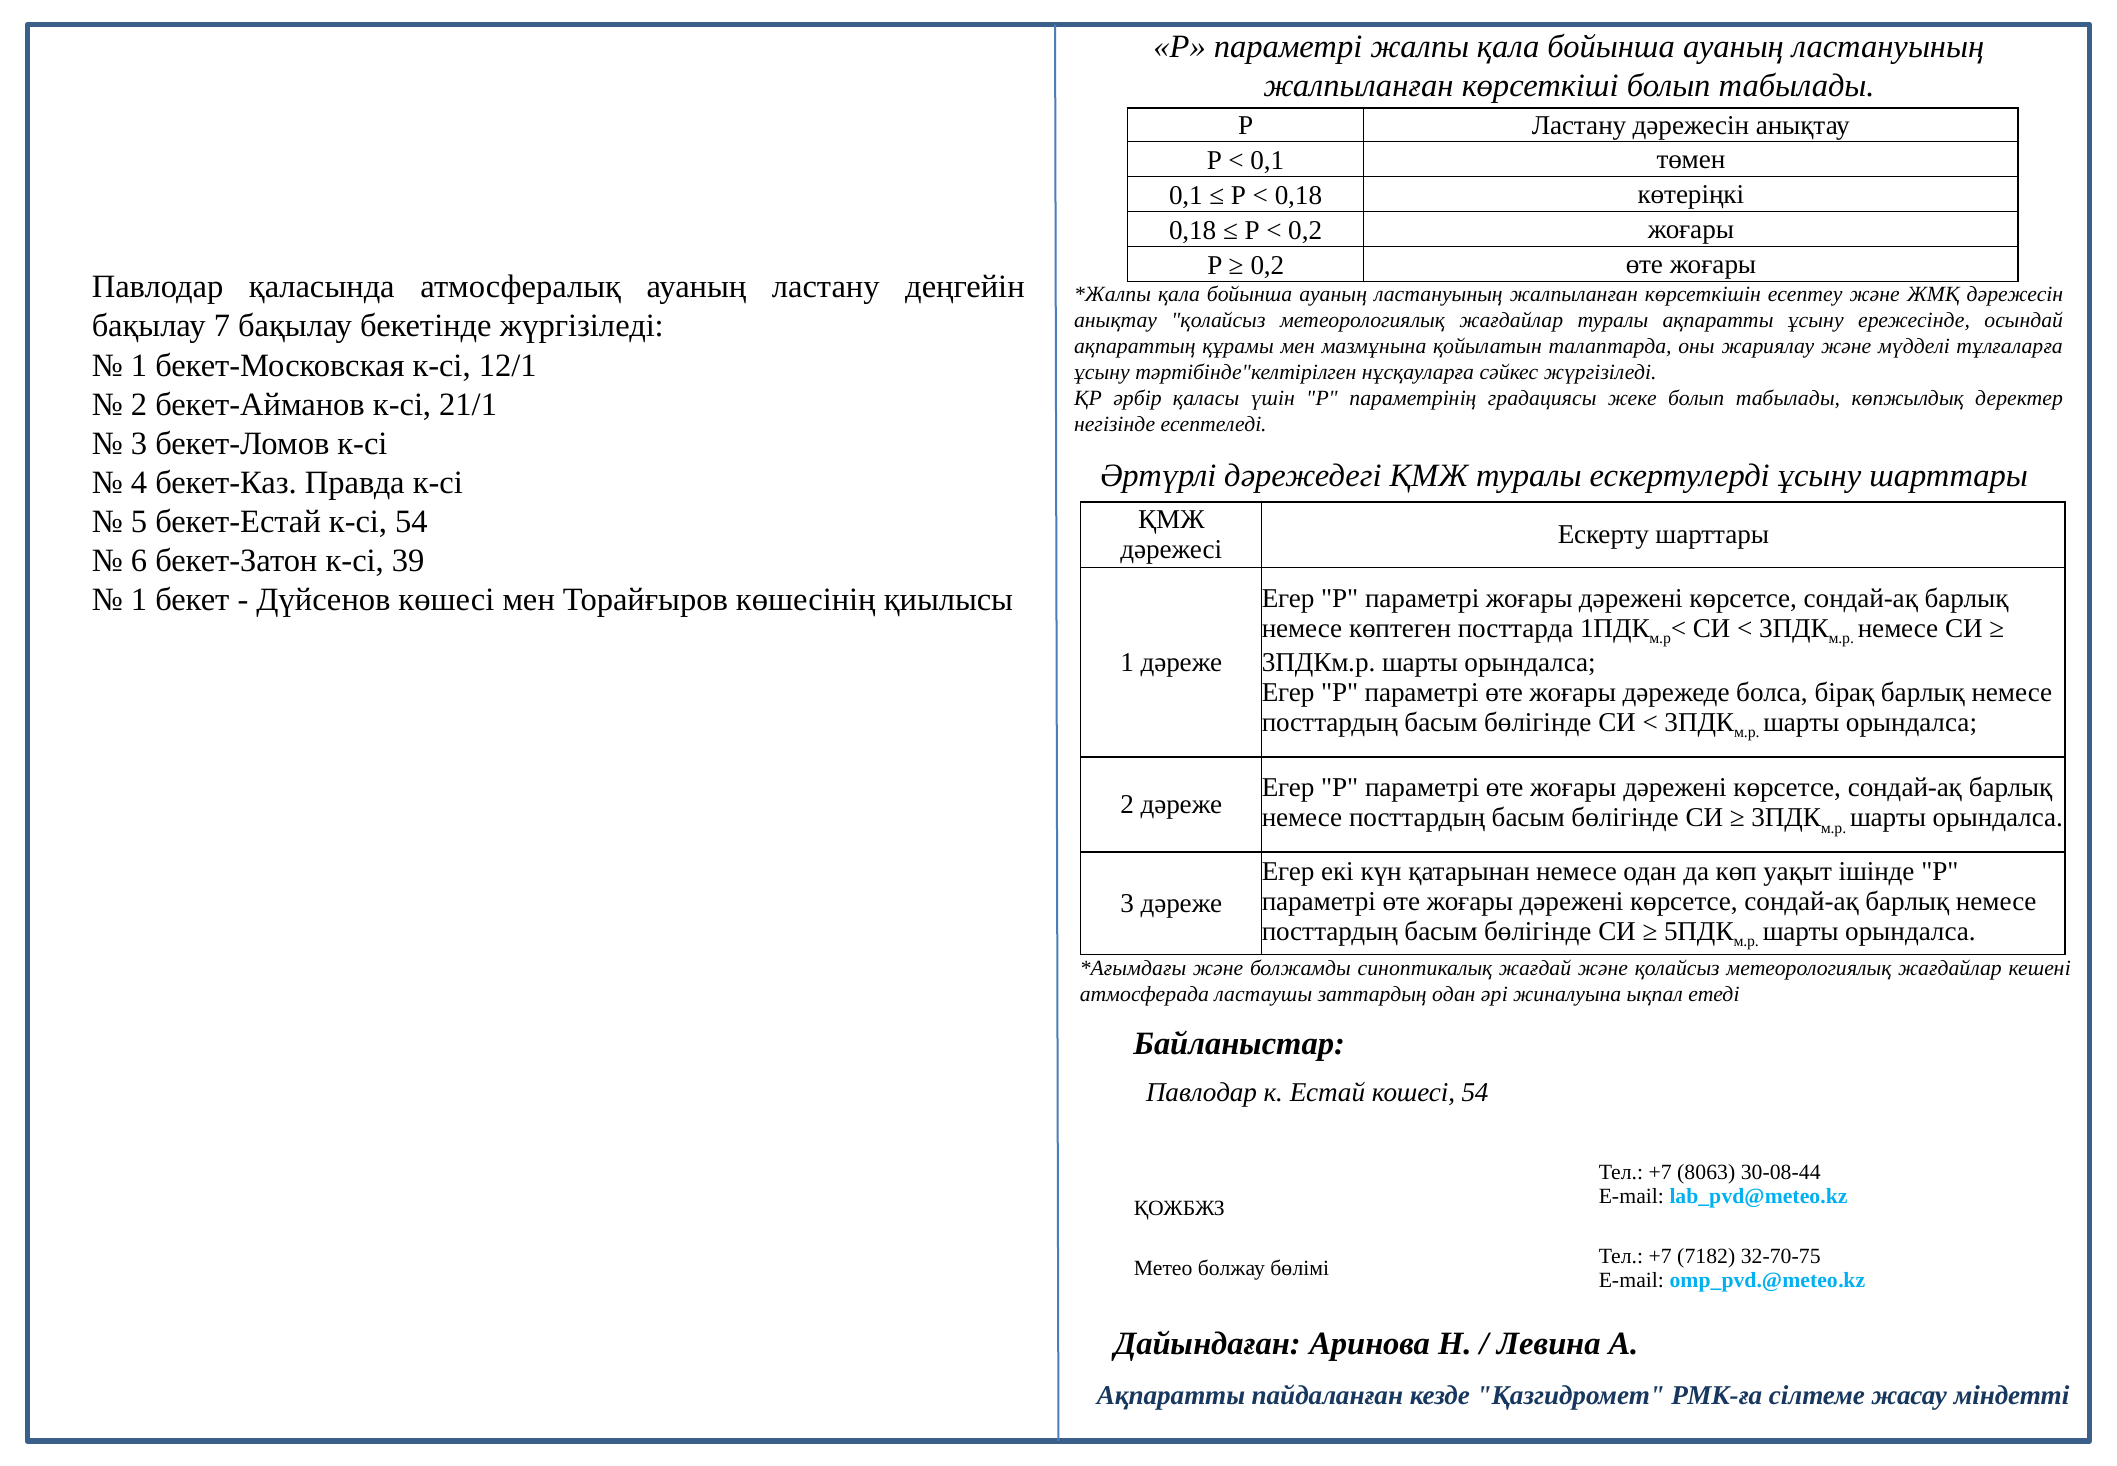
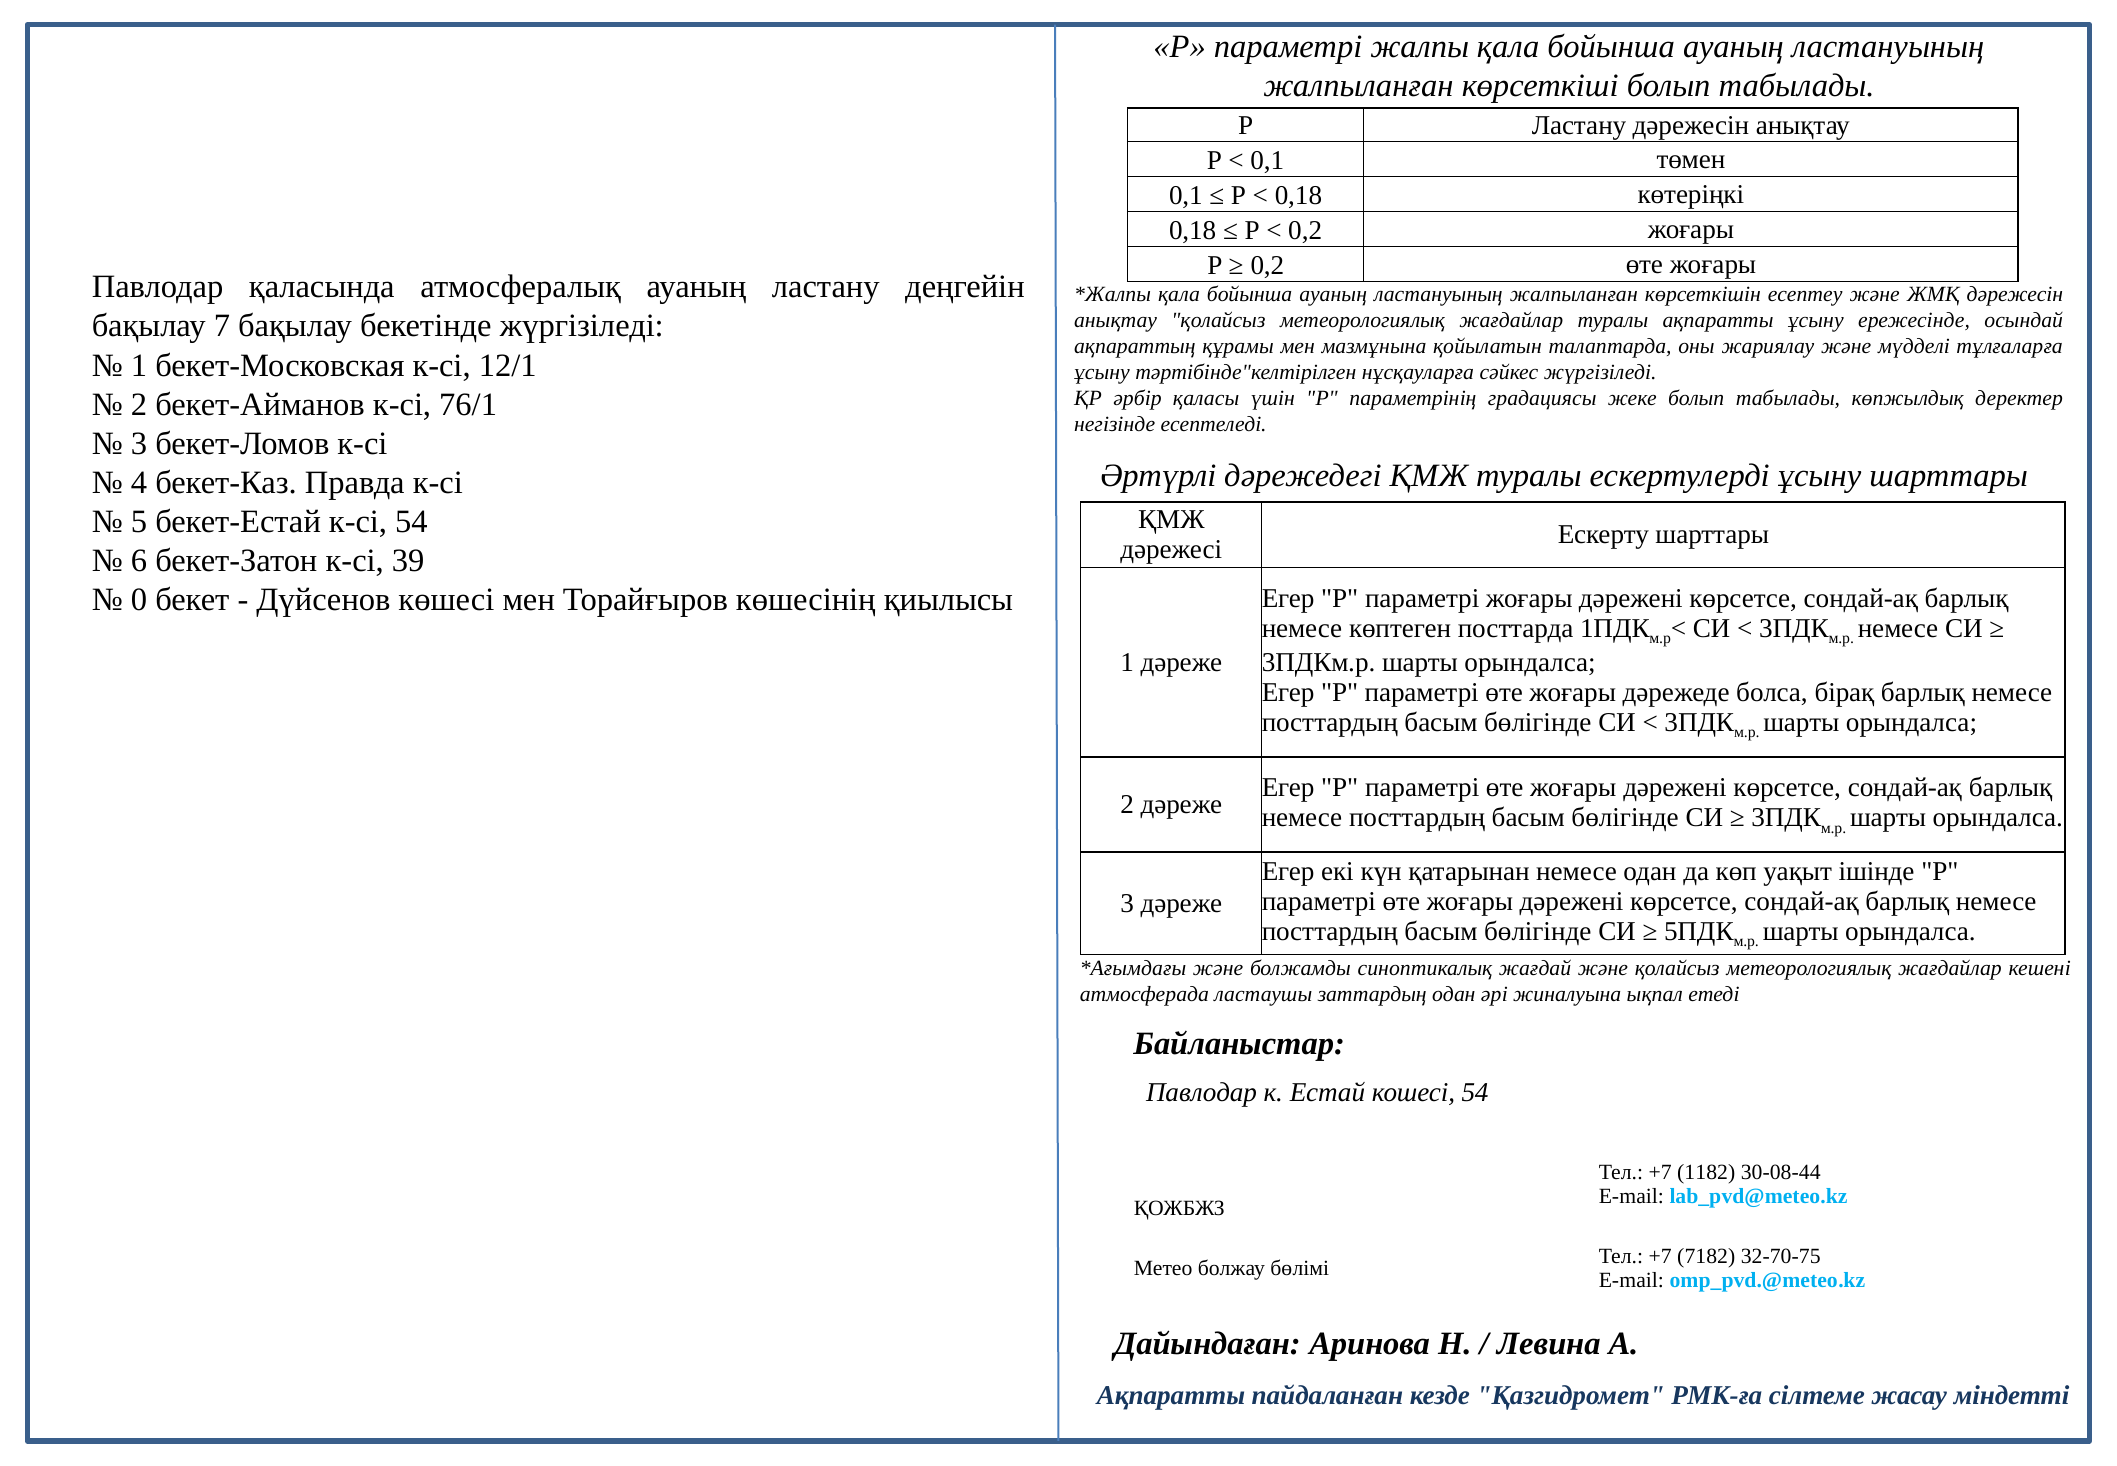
21/1: 21/1 -> 76/1
1 at (139, 600): 1 -> 0
8063: 8063 -> 1182
